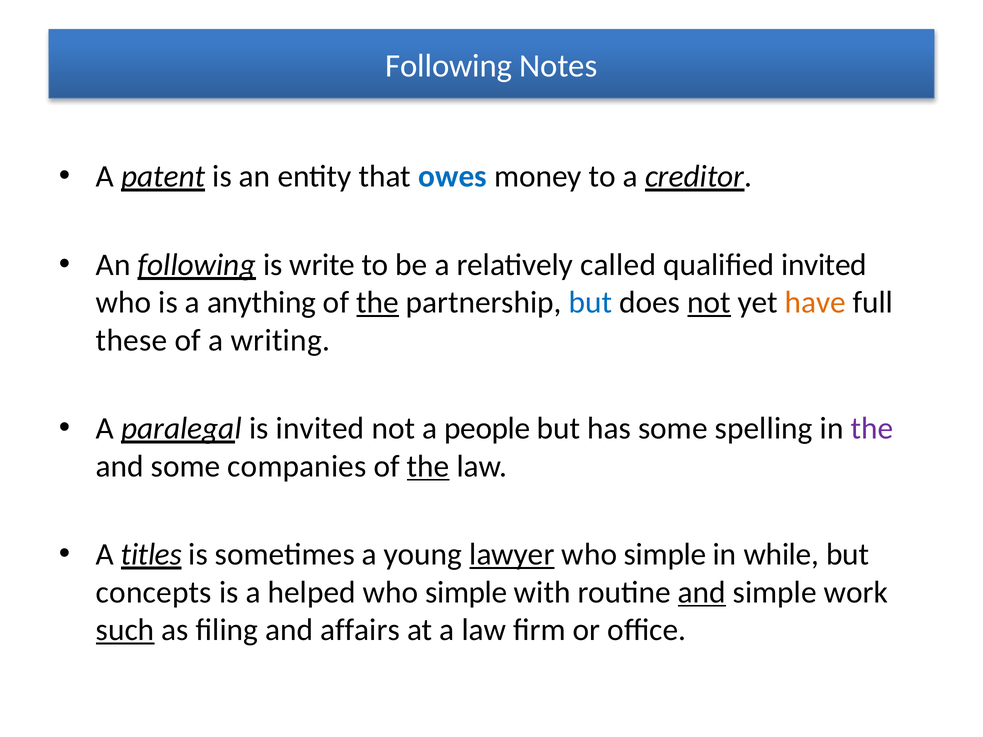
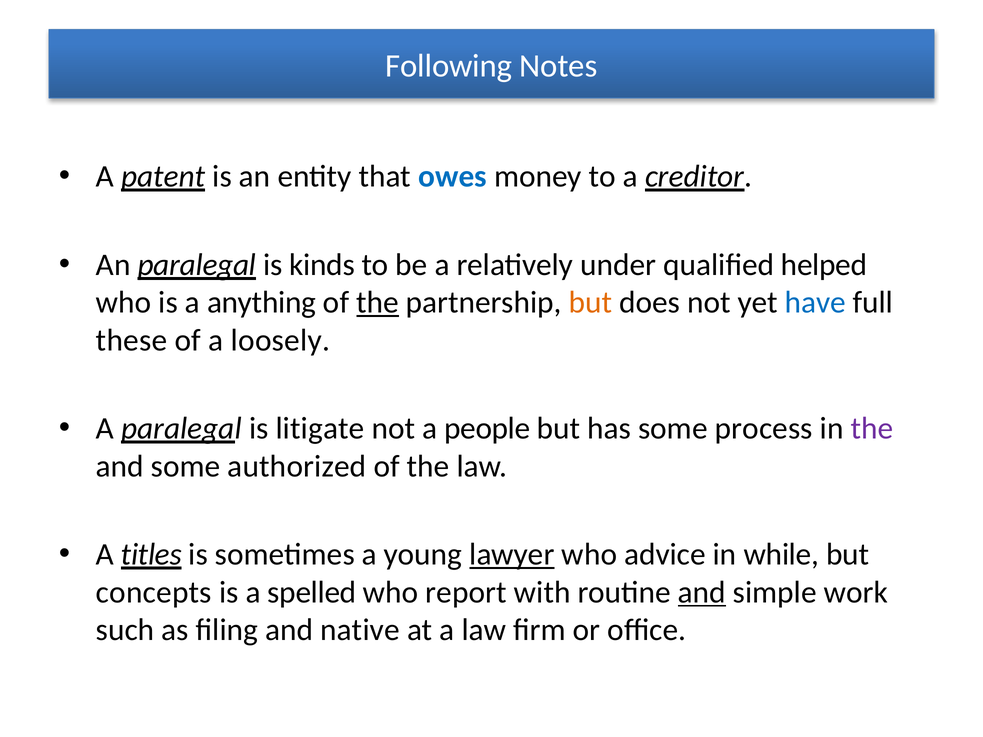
An following: following -> paralegal
write: write -> kinds
called: called -> under
qualified invited: invited -> helped
but at (590, 303) colour: blue -> orange
not at (709, 303) underline: present -> none
have colour: orange -> blue
writing: writing -> loosely
is invited: invited -> litigate
spelling: spelling -> process
companies: companies -> authorized
the at (428, 466) underline: present -> none
simple at (665, 555): simple -> advice
helped: helped -> spelled
simple at (466, 592): simple -> report
such underline: present -> none
affairs: affairs -> native
